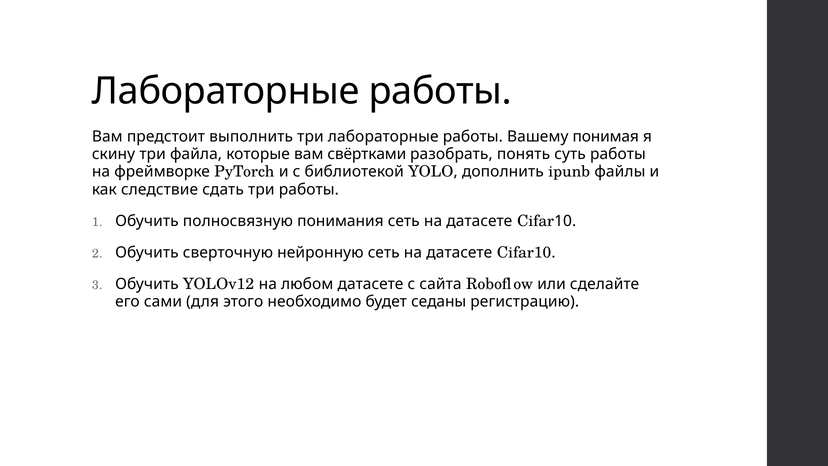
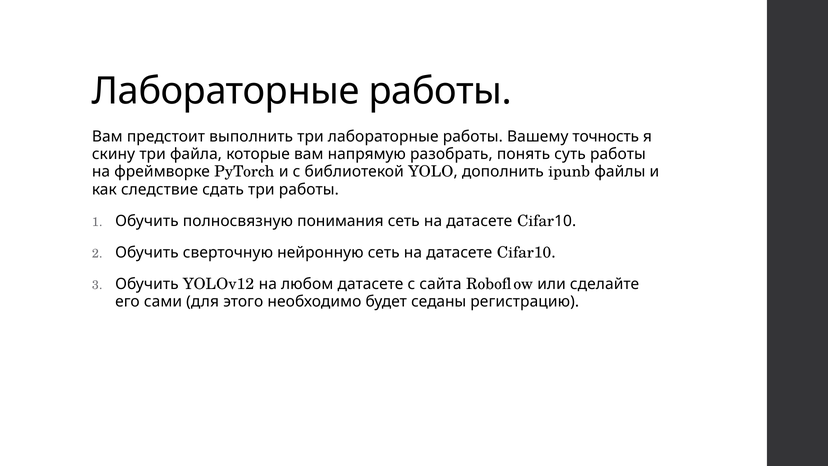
понимая: понимая -> точность
свёртками: свёртками -> напрямую
